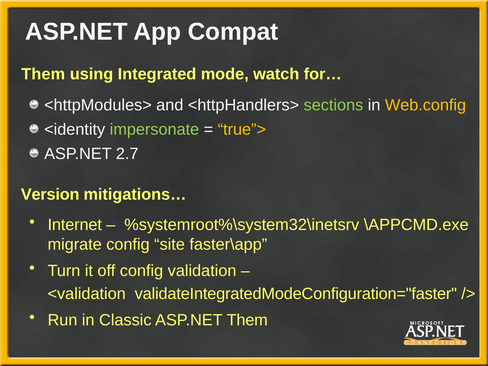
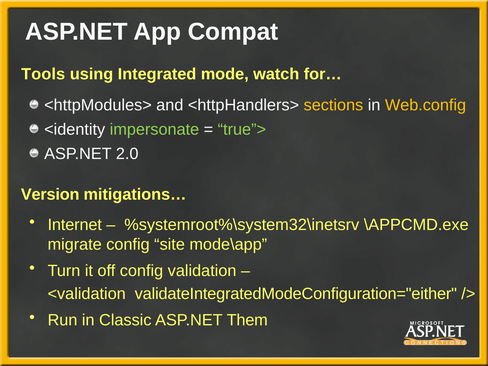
Them at (43, 74): Them -> Tools
sections colour: light green -> yellow
true”> colour: yellow -> light green
2.7: 2.7 -> 2.0
faster\app: faster\app -> mode\app
validateIntegratedModeConfiguration="faster: validateIntegratedModeConfiguration="faster -> validateIntegratedModeConfiguration="either
